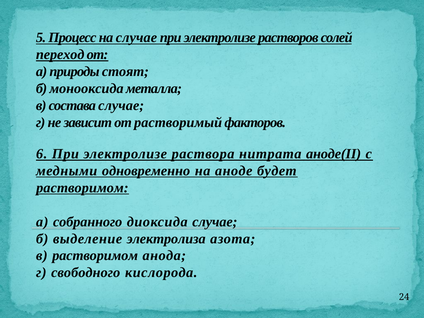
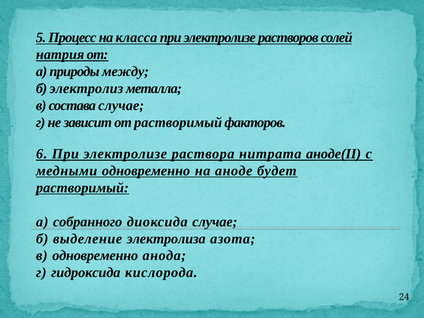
на случае: случае -> класса
переход: переход -> натрия
стоят: стоят -> между
монооксида: монооксида -> электролиз
растворимом at (82, 188): растворимом -> растворимый
в растворимом: растворимом -> одновременно
свободного: свободного -> гидроксида
